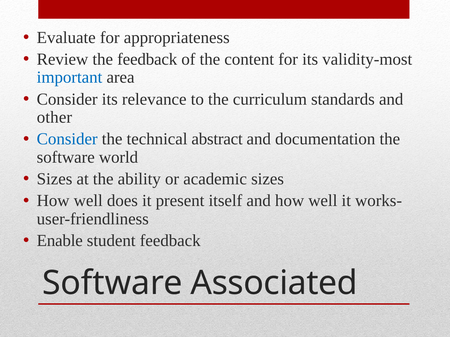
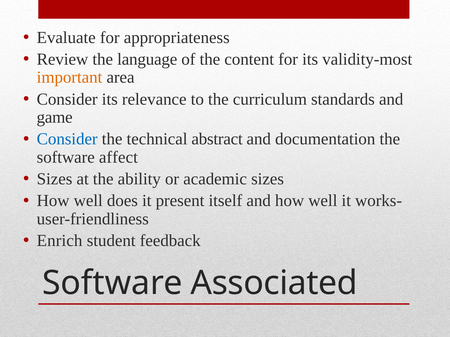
the feedback: feedback -> language
important colour: blue -> orange
other: other -> game
world: world -> affect
Enable: Enable -> Enrich
